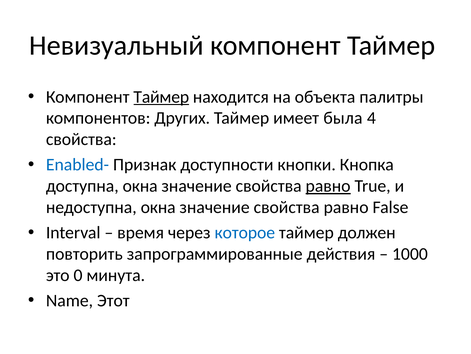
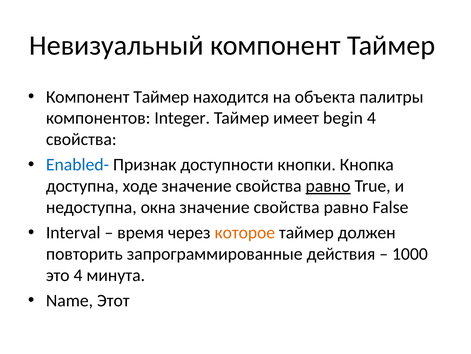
Таймер at (161, 97) underline: present -> none
Других: Других -> Integer
была: была -> begin
доступна окна: окна -> ходе
которое colour: blue -> orange
это 0: 0 -> 4
